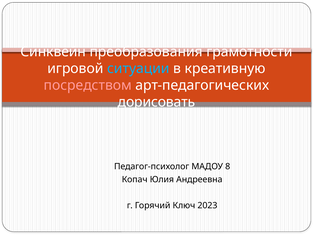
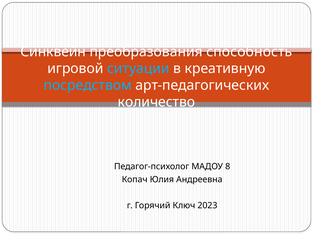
грамотности: грамотности -> способность
посредством colour: pink -> light blue
дорисовать: дорисовать -> количество
